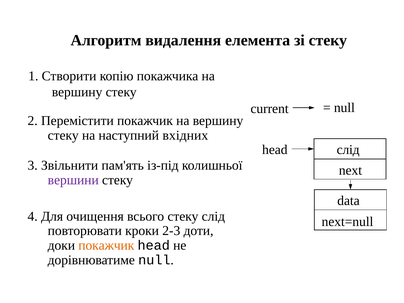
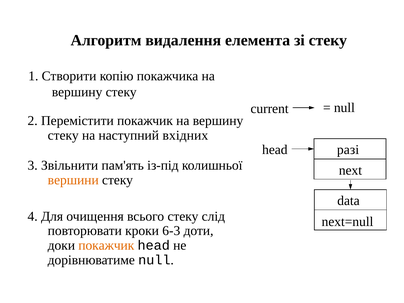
слід at (348, 150): слід -> разі
вершини colour: purple -> orange
2-3: 2-3 -> 6-3
